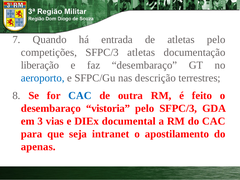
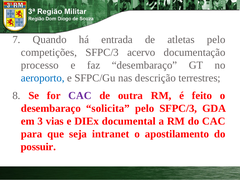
SFPC/3 atletas: atletas -> acervo
liberação: liberação -> processo
CAC at (80, 95) colour: blue -> purple
vistoria: vistoria -> solicita
apenas: apenas -> possuir
